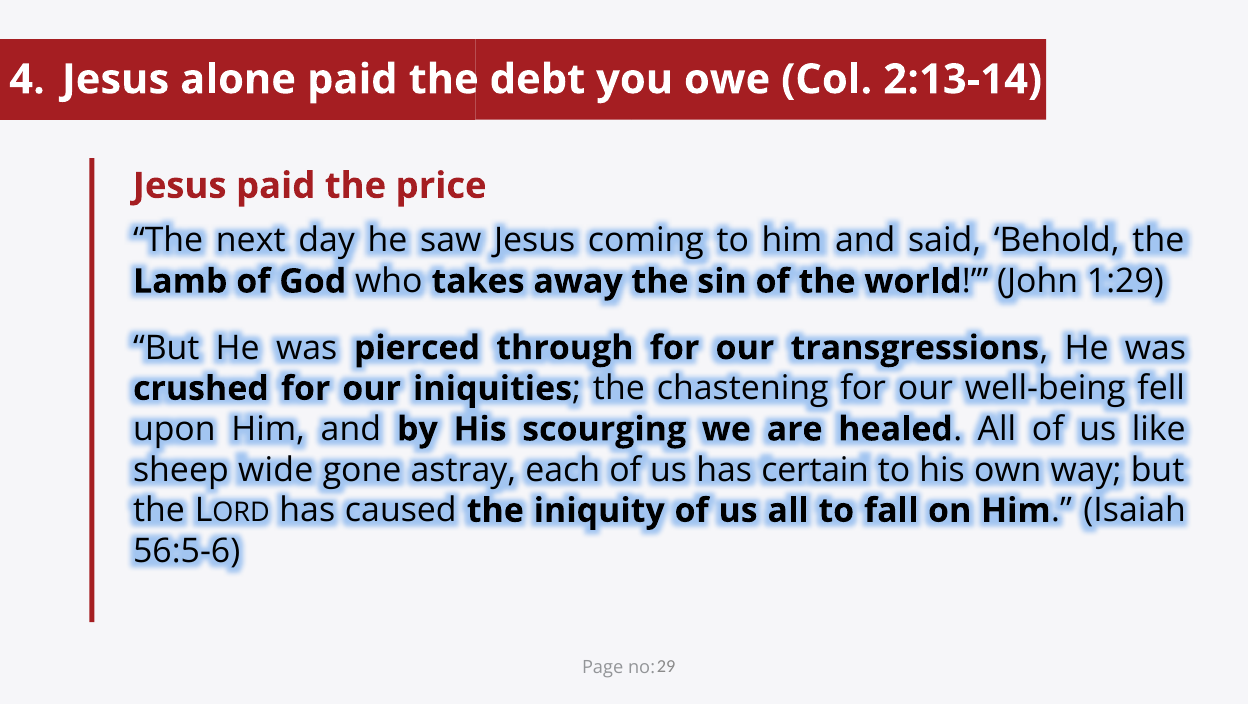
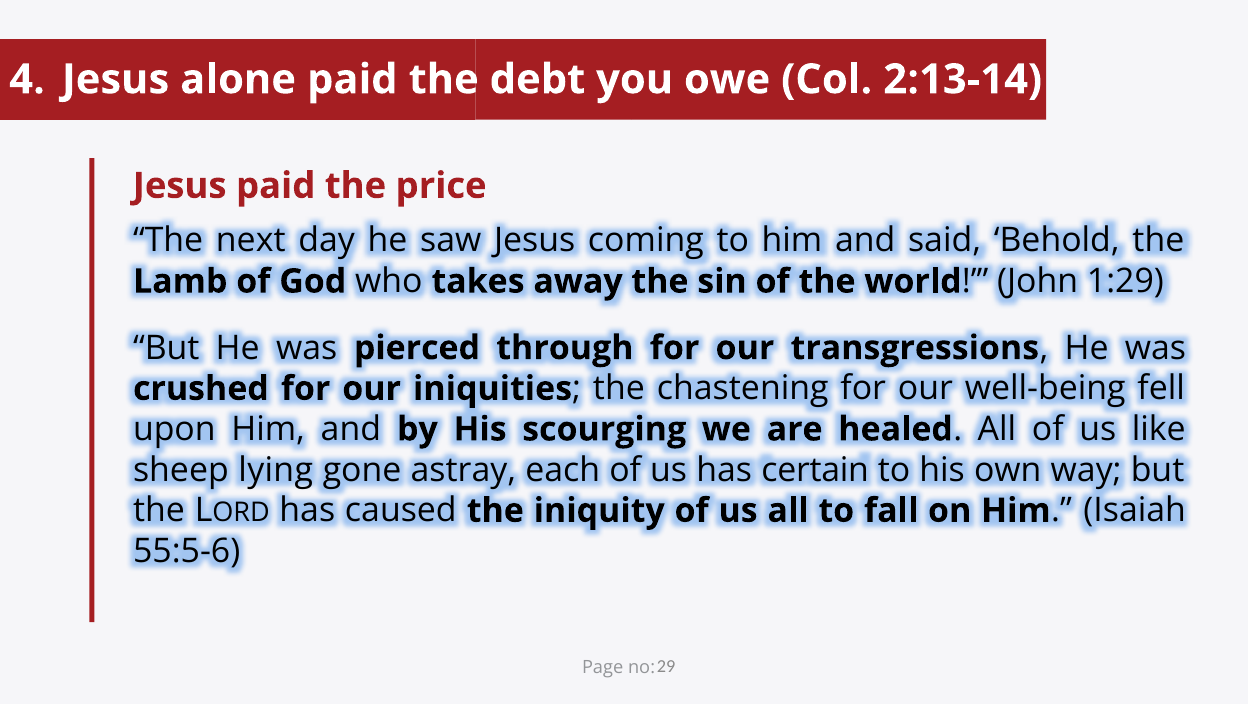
wide: wide -> lying
56:5-6: 56:5-6 -> 55:5-6
